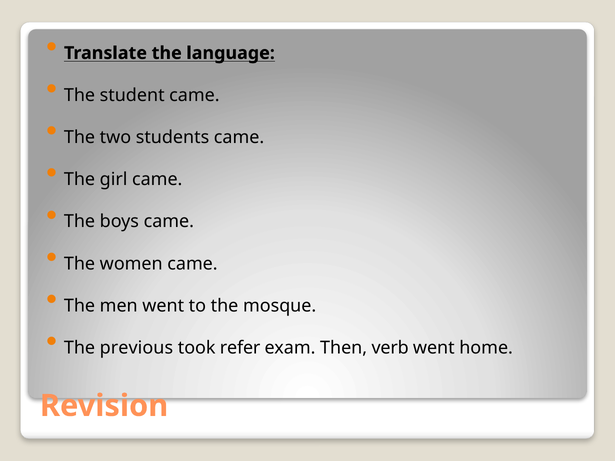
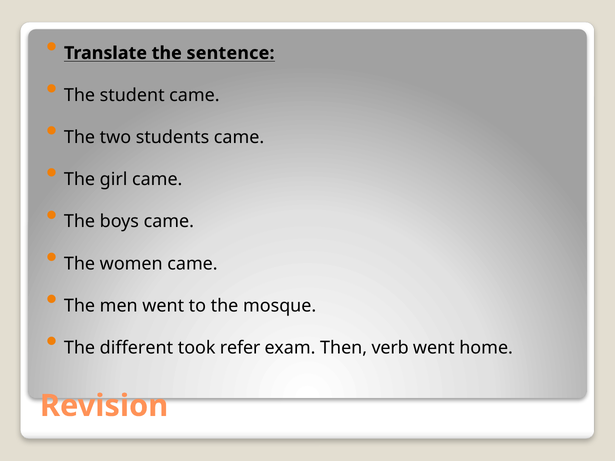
language: language -> sentence
previous: previous -> different
